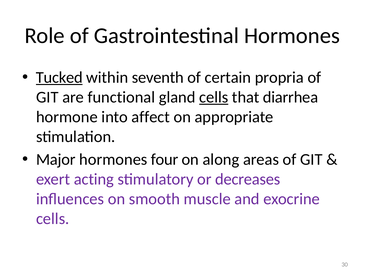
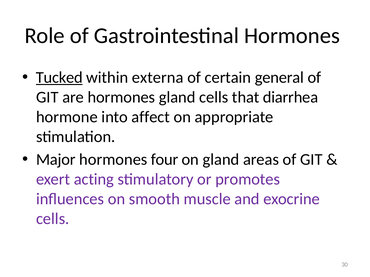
seventh: seventh -> externa
propria: propria -> general
are functional: functional -> hormones
cells at (214, 97) underline: present -> none
on along: along -> gland
decreases: decreases -> promotes
